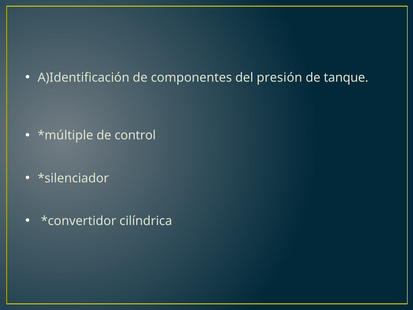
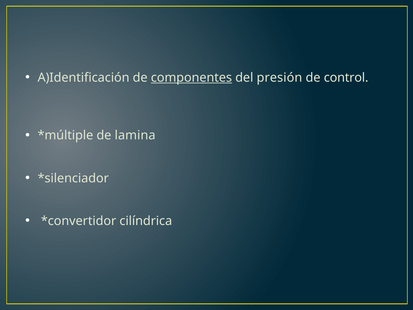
componentes underline: none -> present
tanque: tanque -> control
control: control -> lamina
